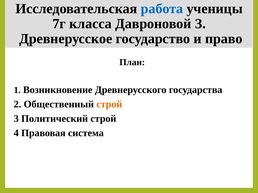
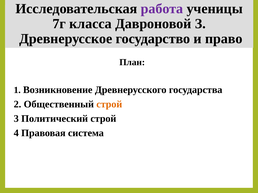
работа colour: blue -> purple
